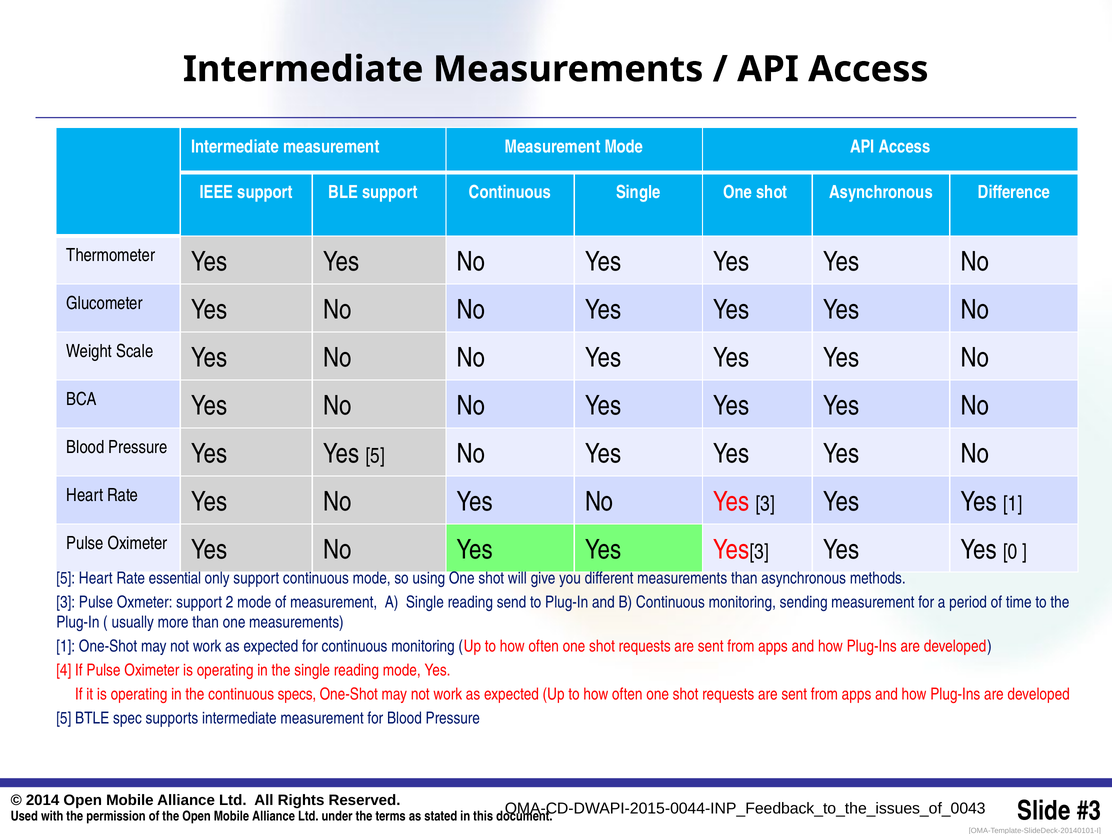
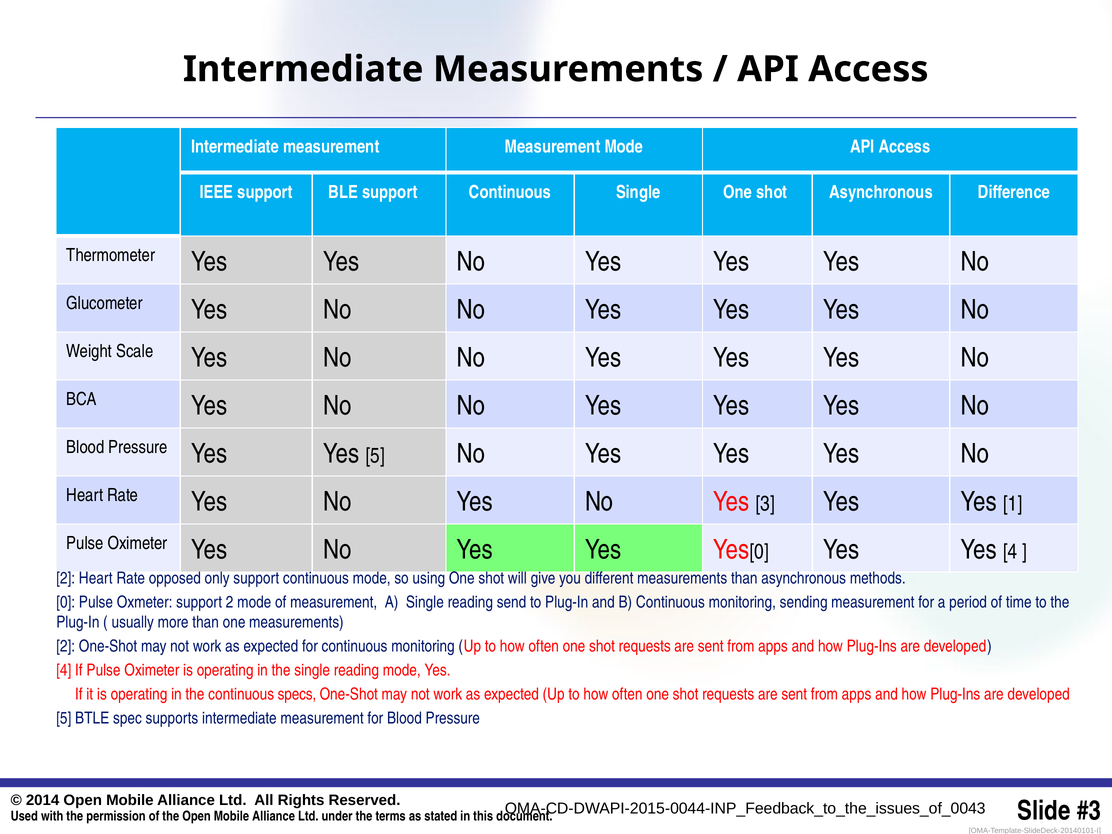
Yes Yes 3: 3 -> 0
Yes 0: 0 -> 4
5 at (66, 578): 5 -> 2
essential: essential -> opposed
3 at (66, 602): 3 -> 0
1 at (66, 646): 1 -> 2
